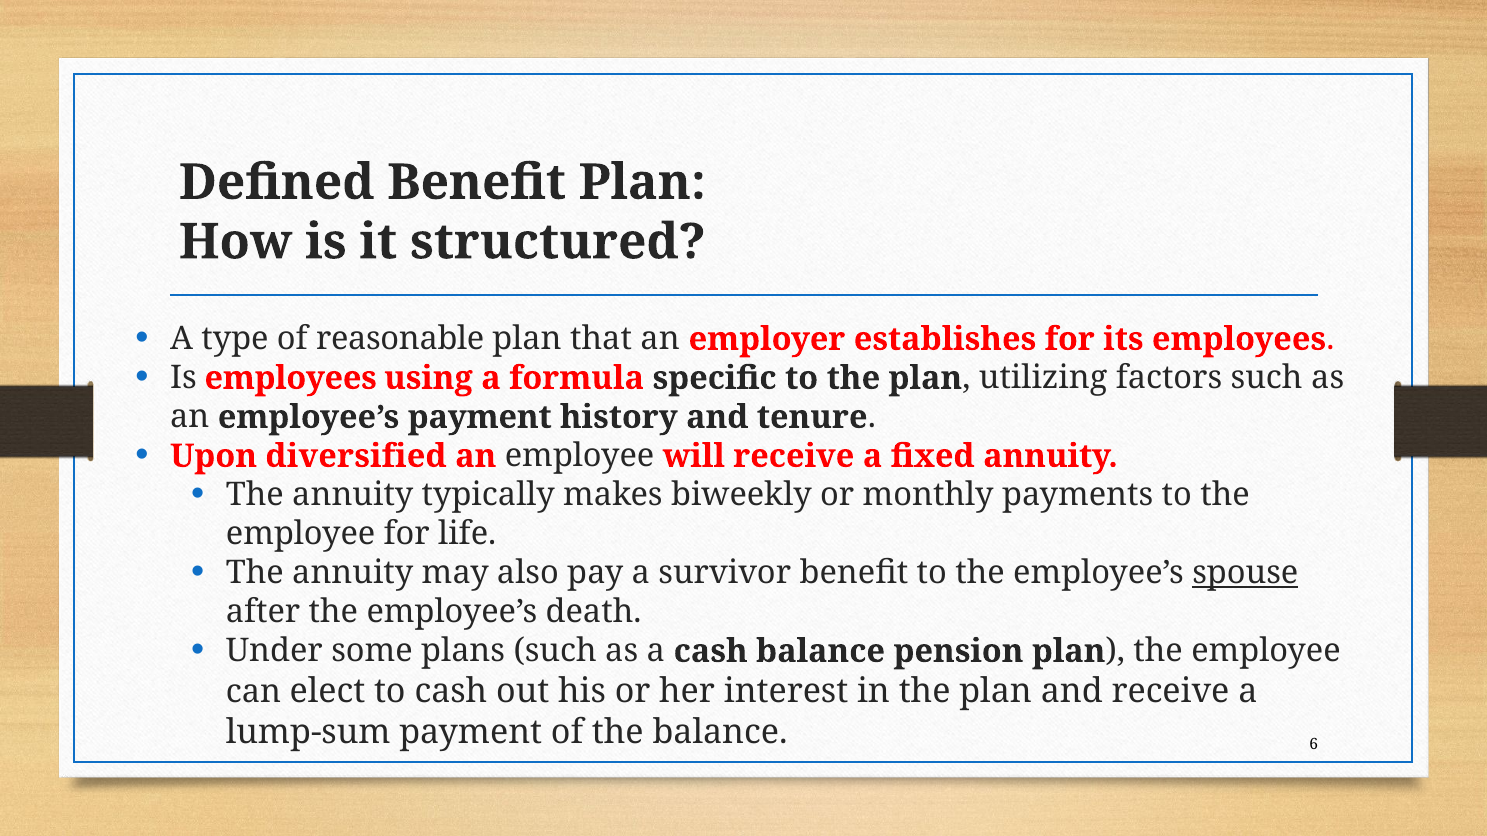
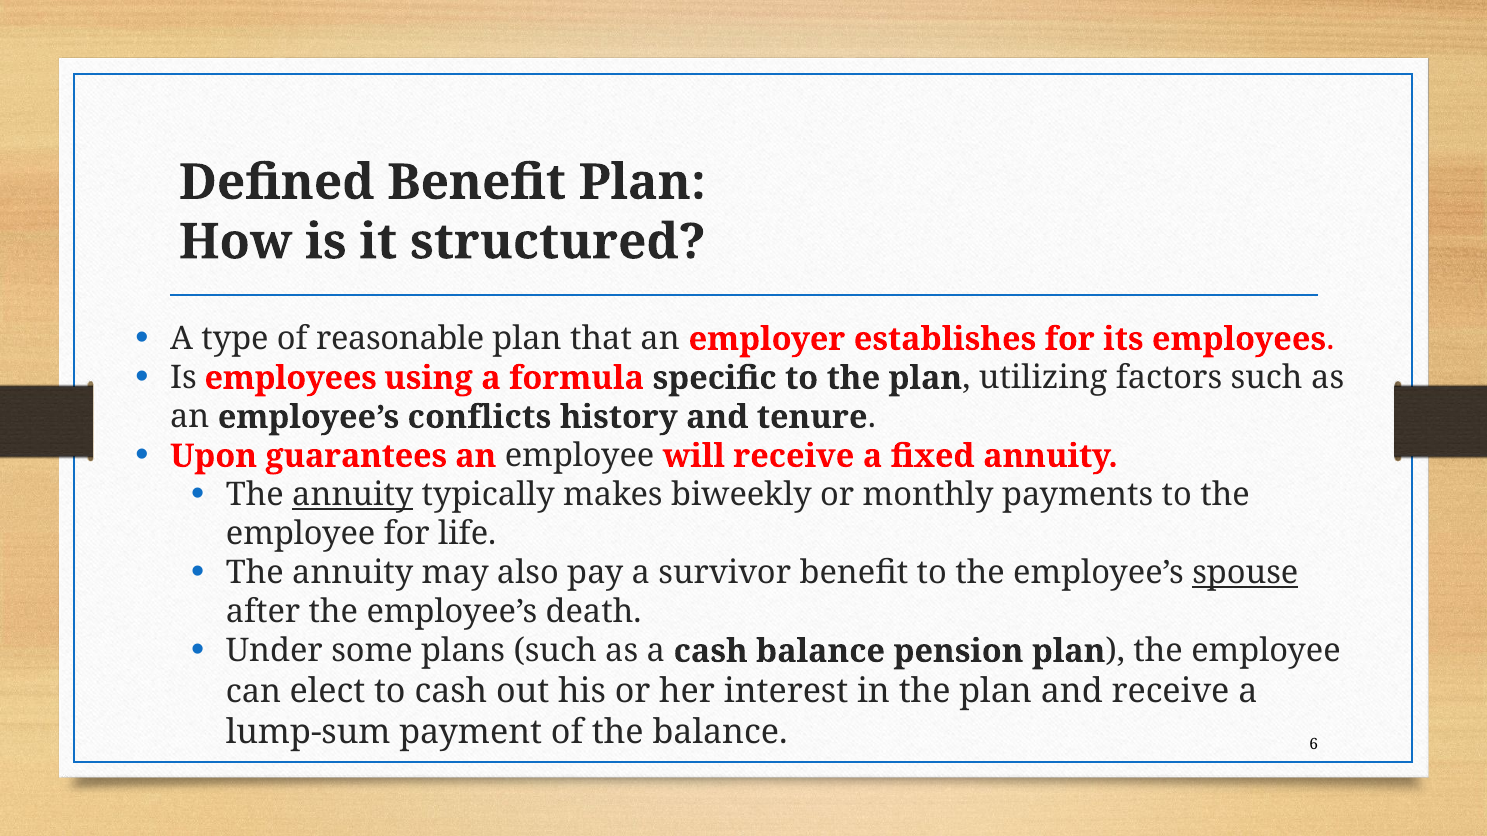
employee’s payment: payment -> conflicts
diversified: diversified -> guarantees
annuity at (353, 495) underline: none -> present
